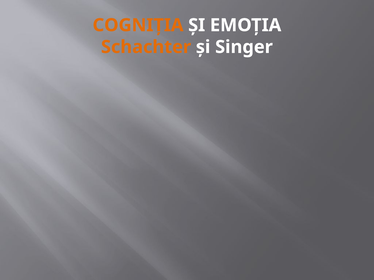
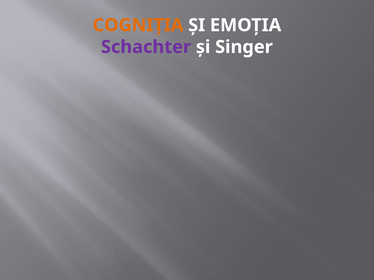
Schachter colour: orange -> purple
